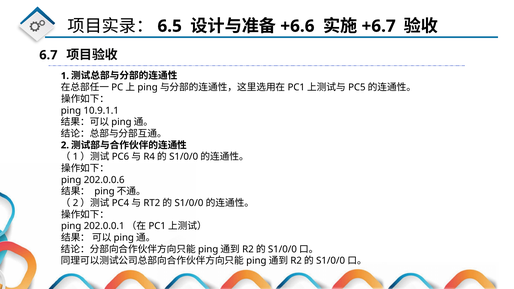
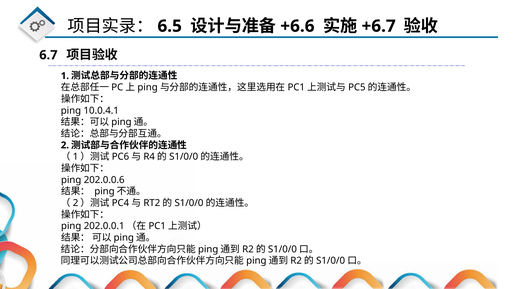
10.9.1.1: 10.9.1.1 -> 10.0.4.1
